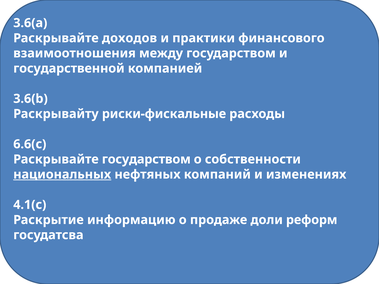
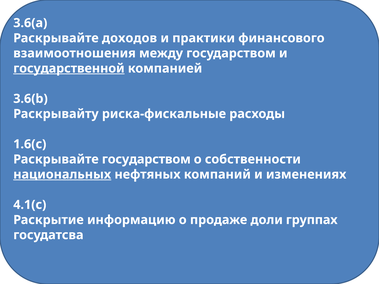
государственной underline: none -> present
риски-фискальные: риски-фискальные -> риска-фискальные
6.6(c: 6.6(c -> 1.6(c
реформ: реформ -> группах
